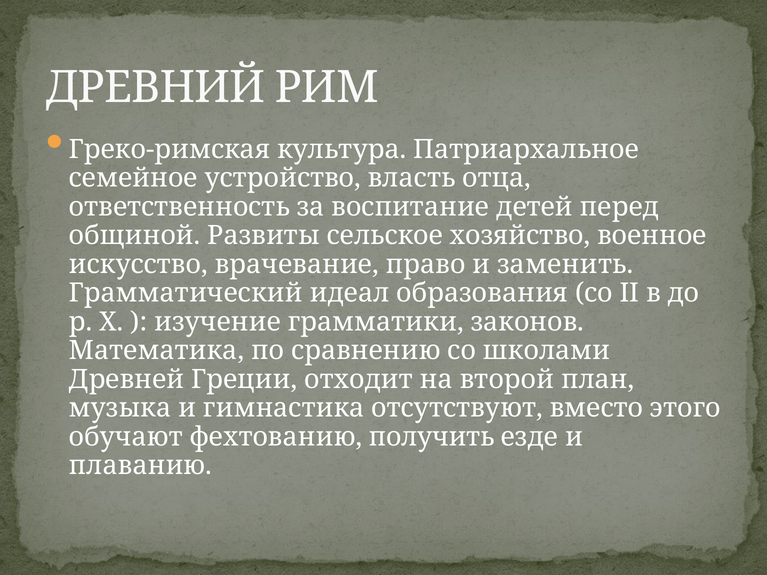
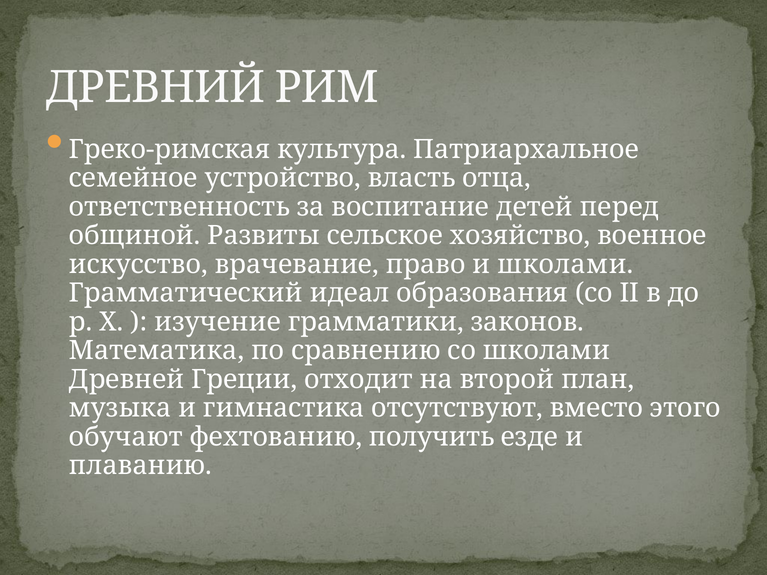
и заменить: заменить -> школами
